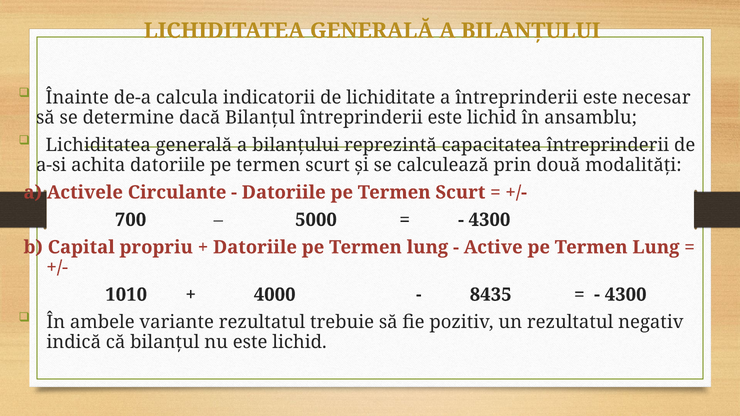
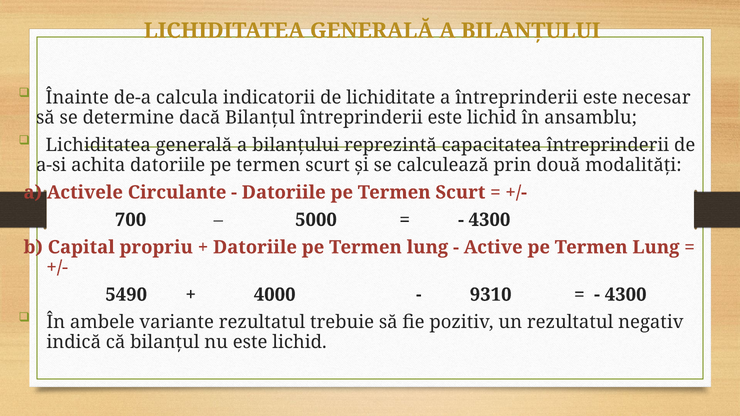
1010: 1010 -> 5490
8435: 8435 -> 9310
